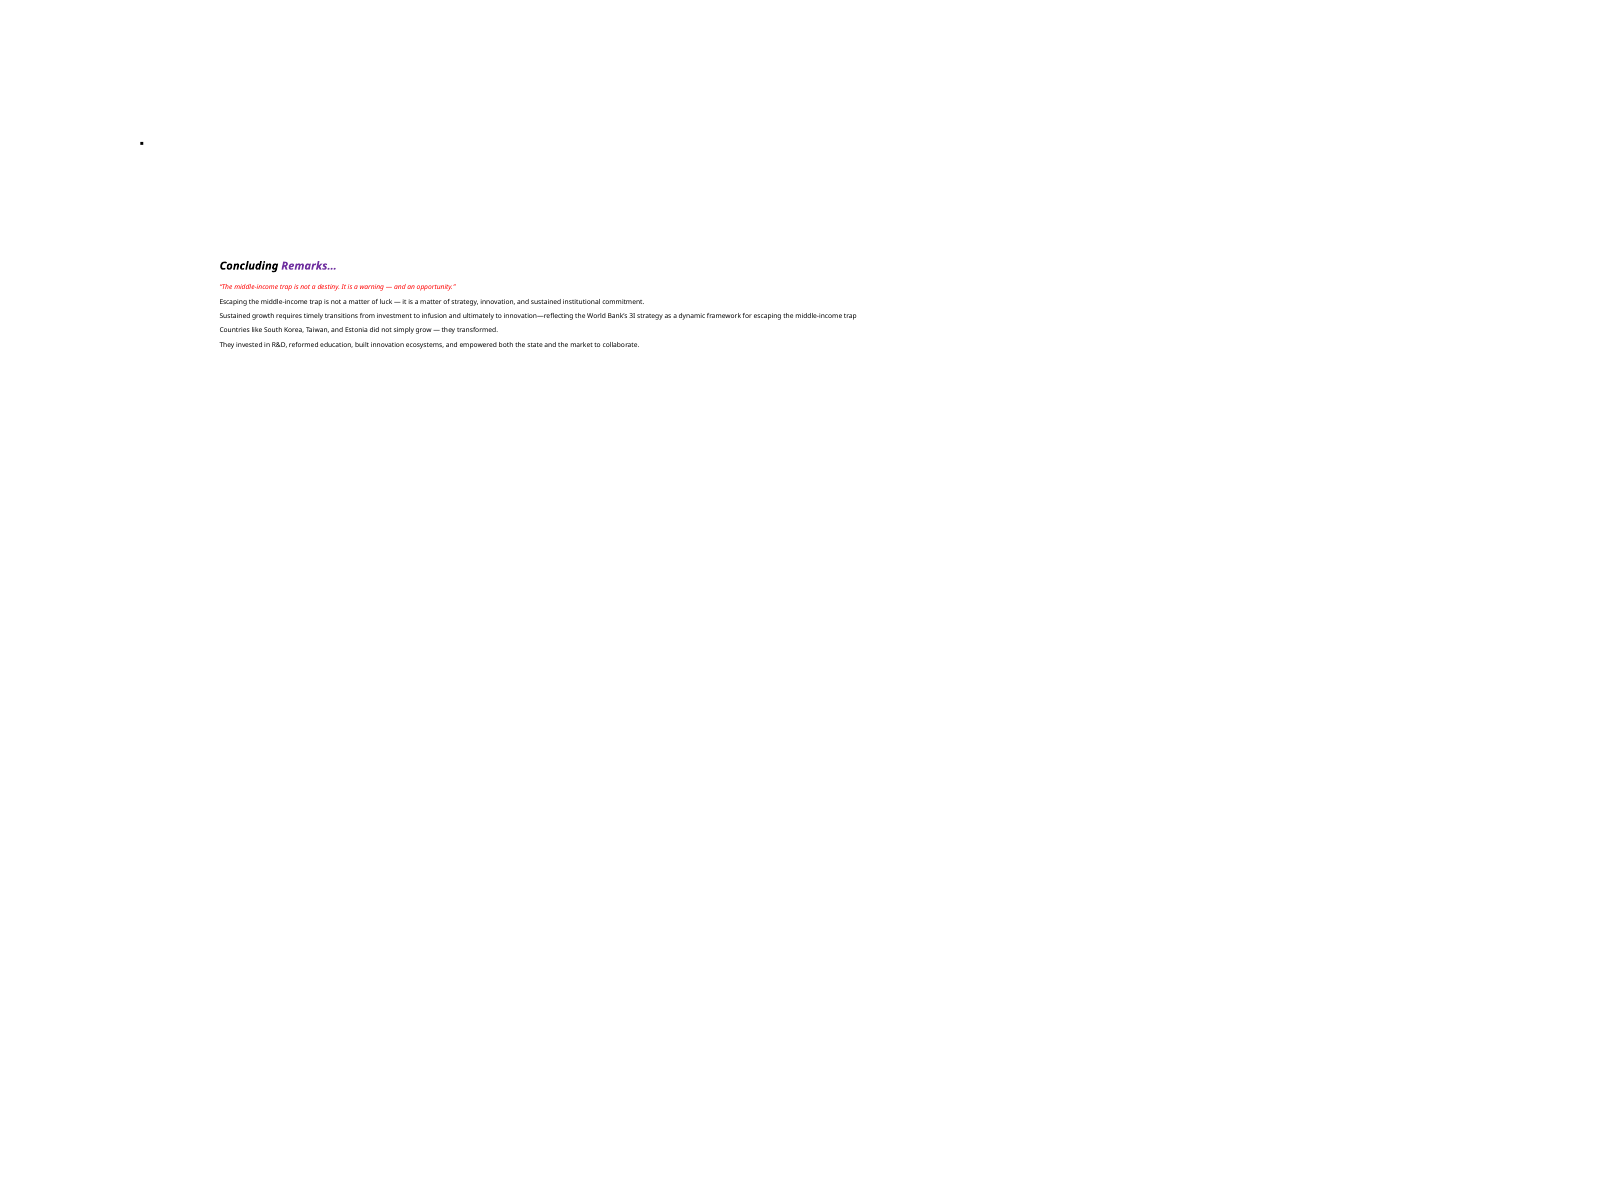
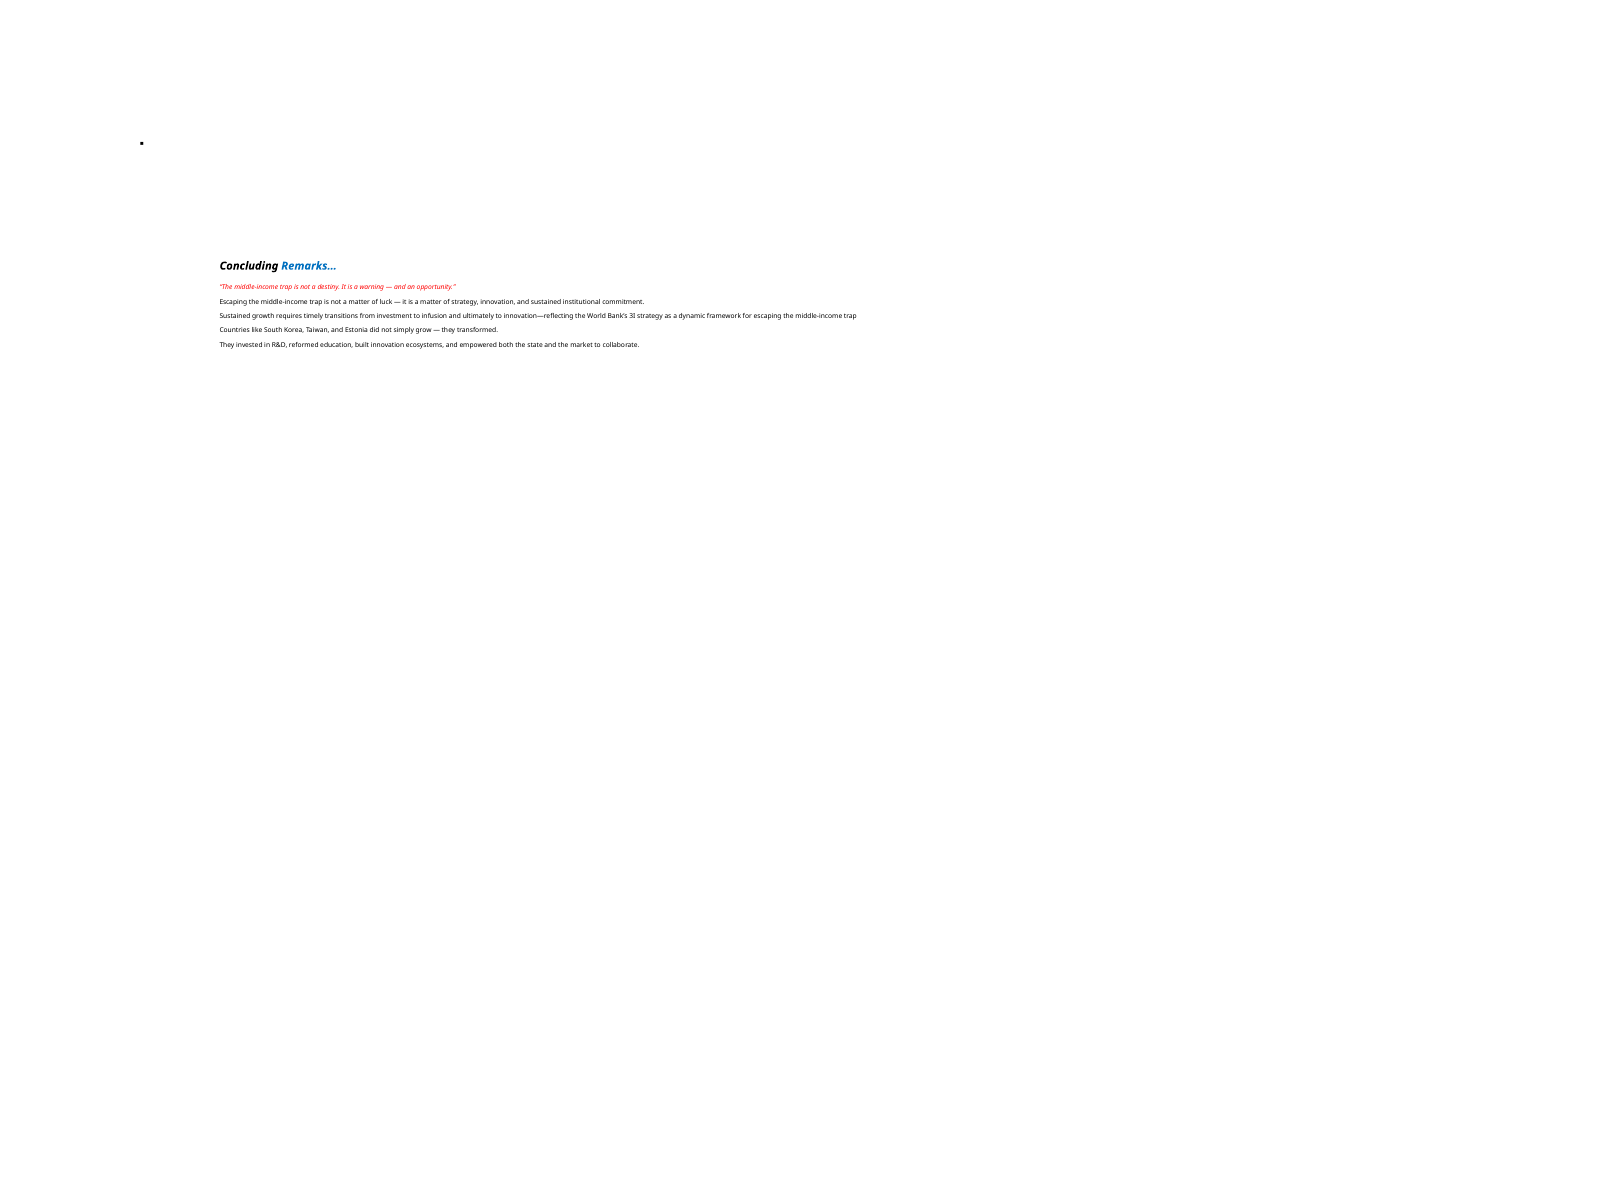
Remarks… colour: purple -> blue
